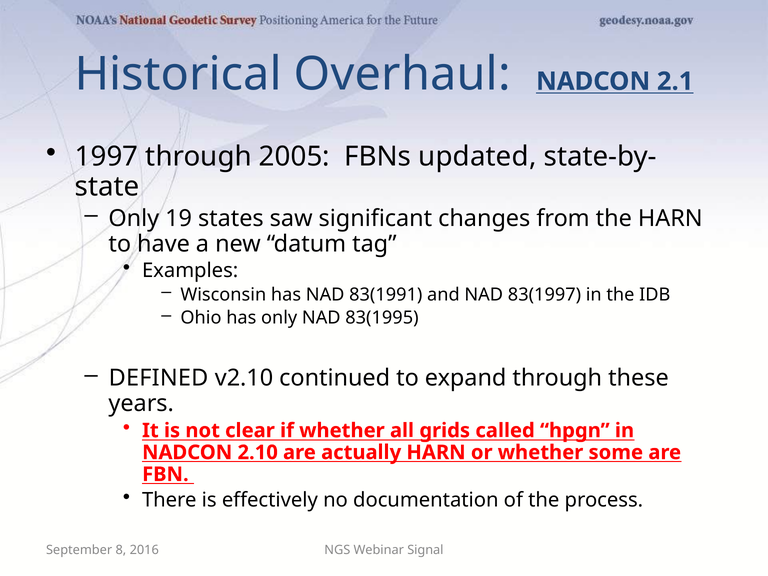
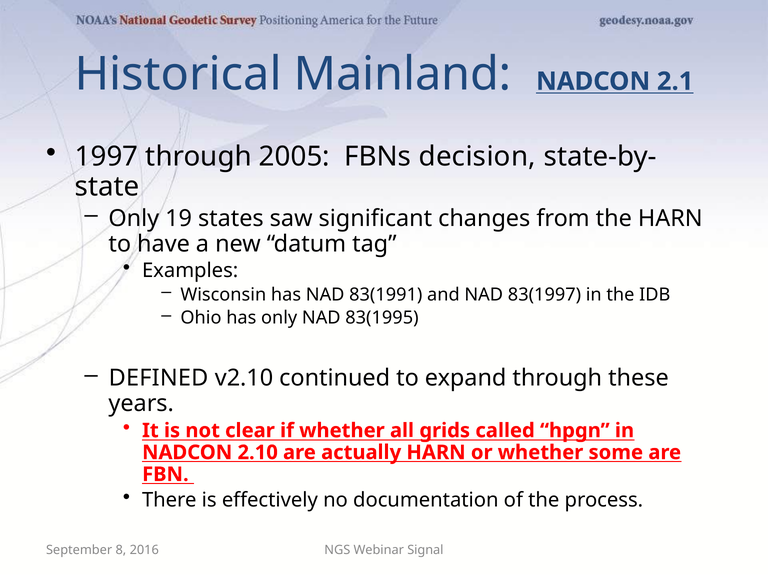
Overhaul: Overhaul -> Mainland
updated: updated -> decision
